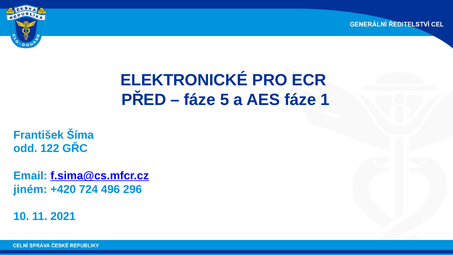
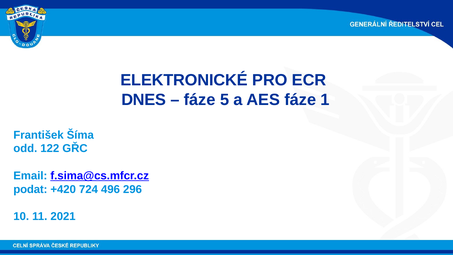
PŘED: PŘED -> DNES
jiném: jiném -> podat
